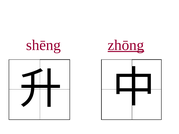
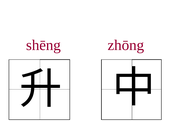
zhōng underline: present -> none
